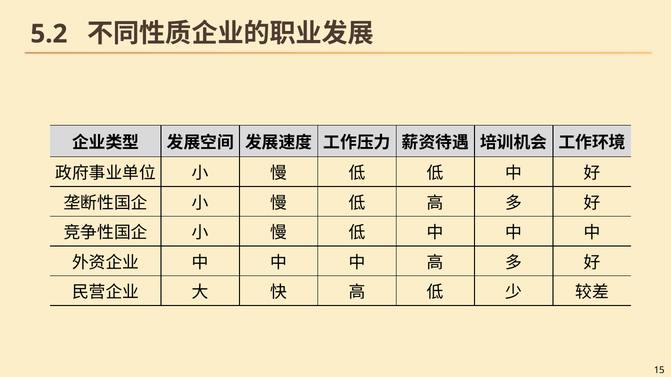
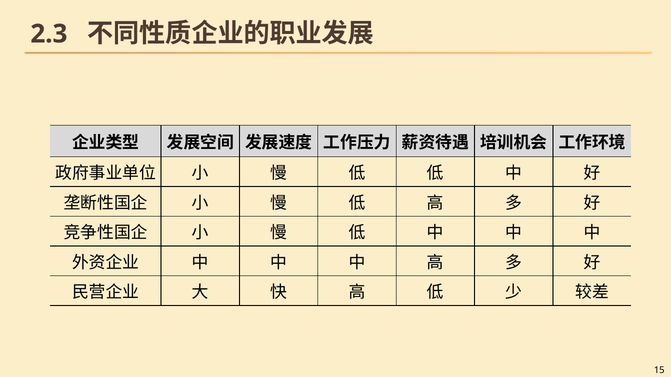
5.2: 5.2 -> 2.3
